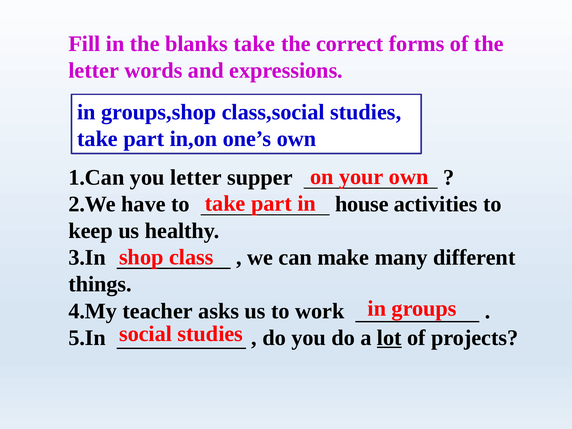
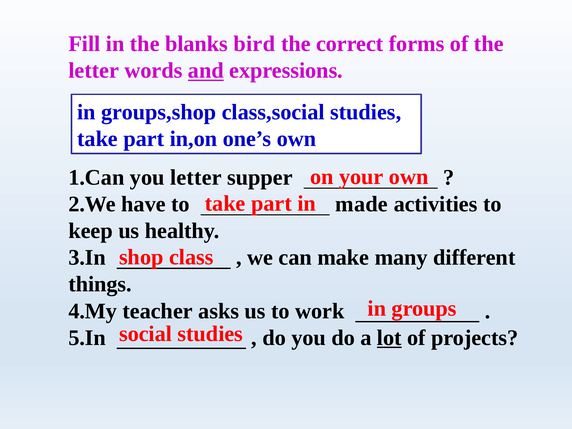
blanks take: take -> bird
and underline: none -> present
house: house -> made
